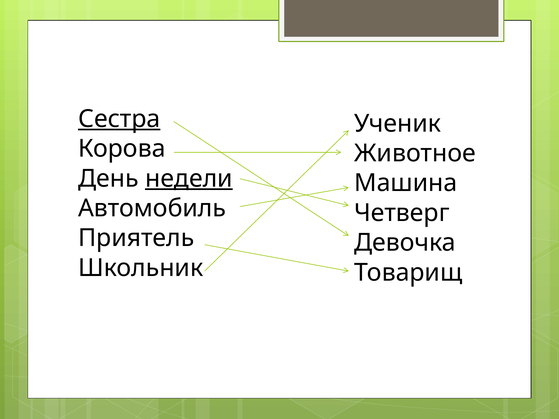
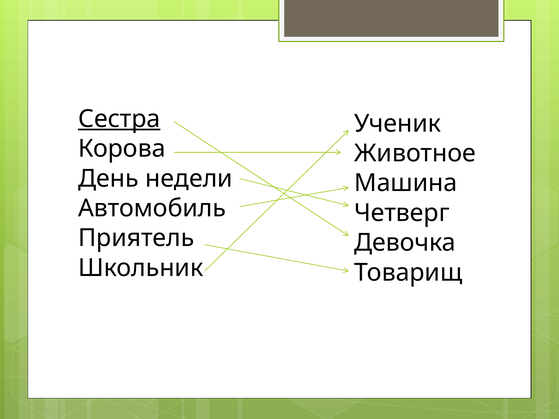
недели underline: present -> none
